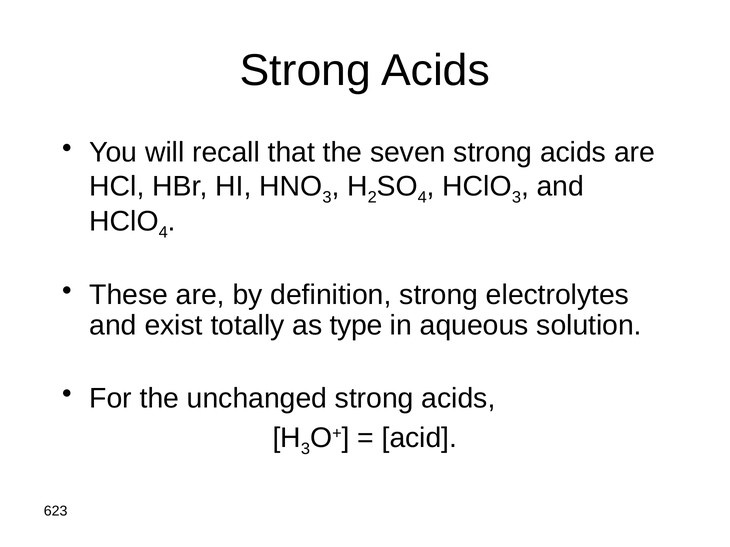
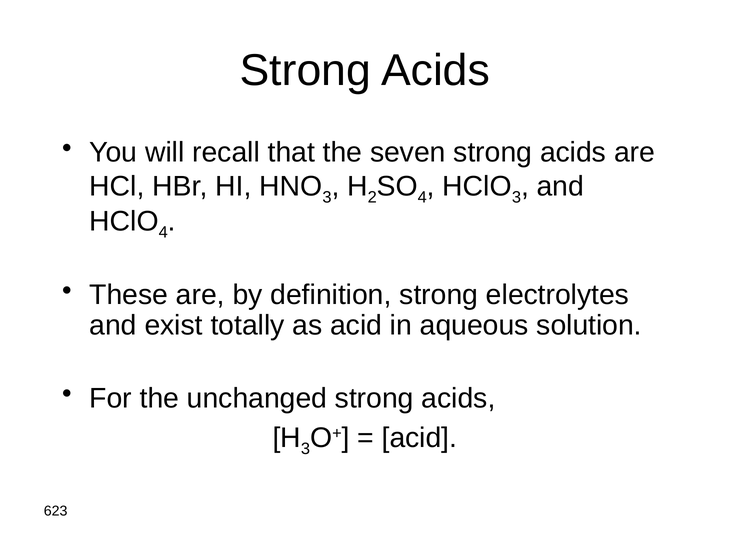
as type: type -> acid
